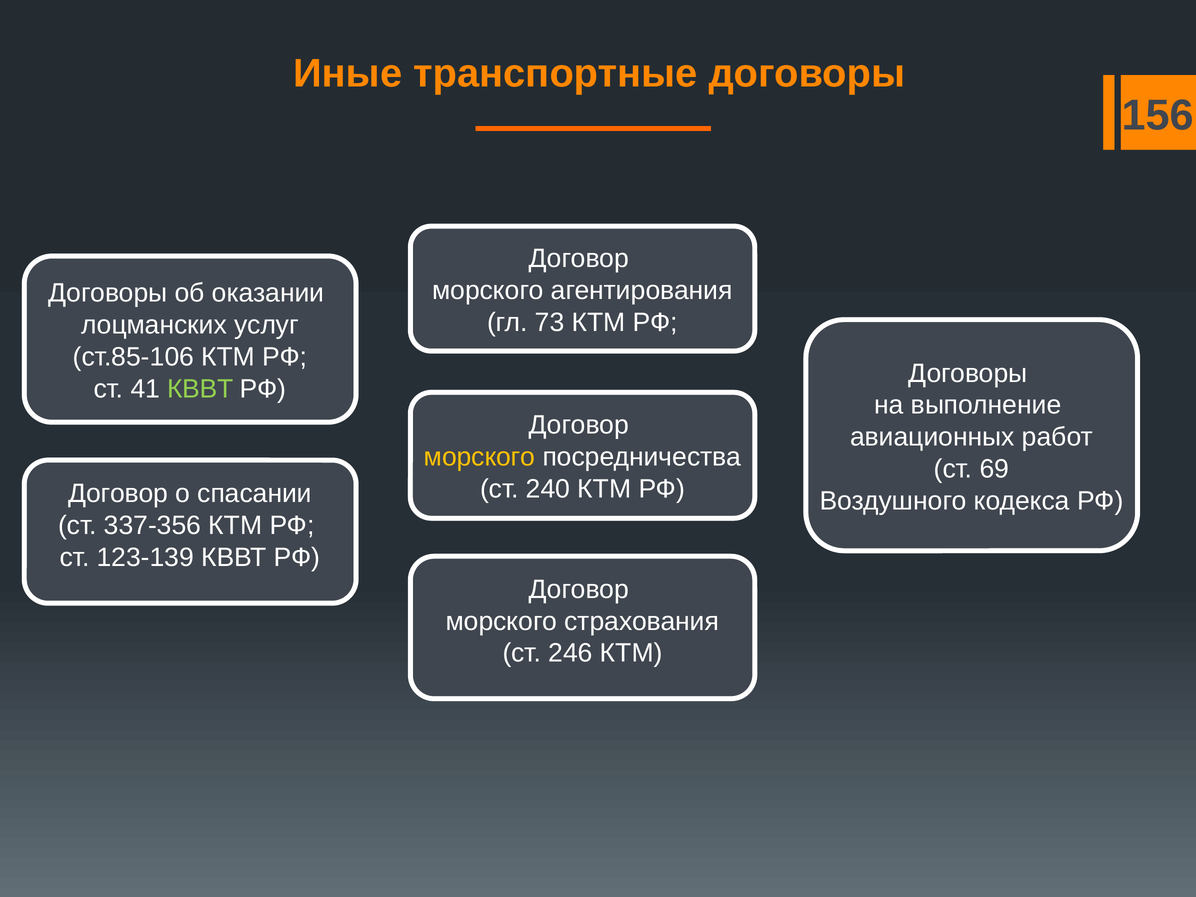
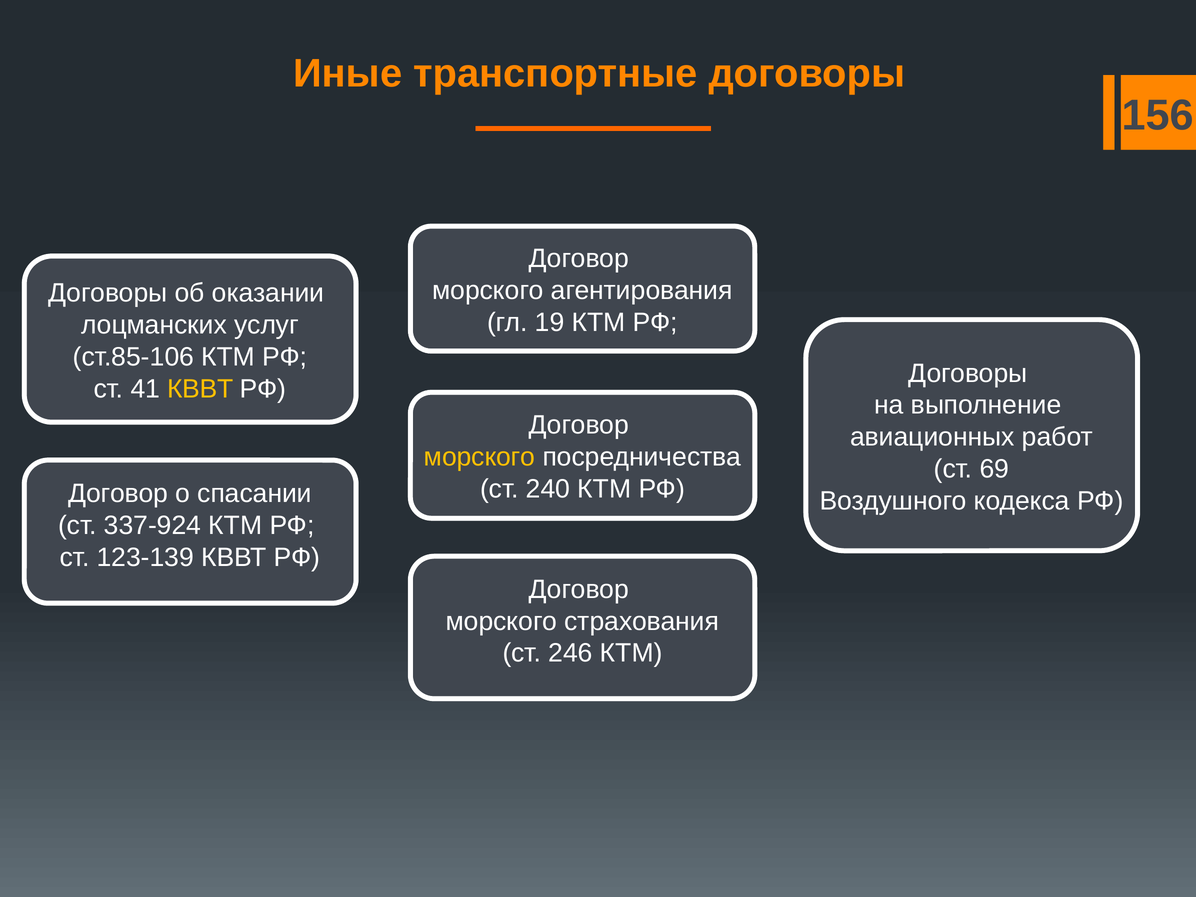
73: 73 -> 19
КВВТ at (200, 389) colour: light green -> yellow
337-356: 337-356 -> 337-924
